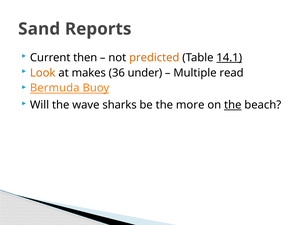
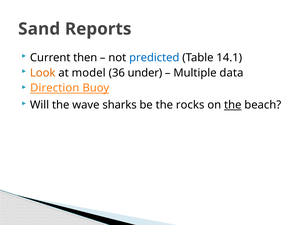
predicted colour: orange -> blue
14.1 underline: present -> none
makes: makes -> model
read: read -> data
Bermuda: Bermuda -> Direction
more: more -> rocks
